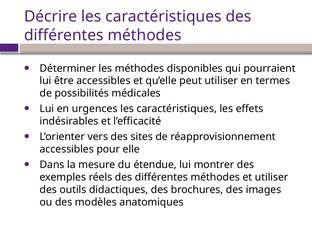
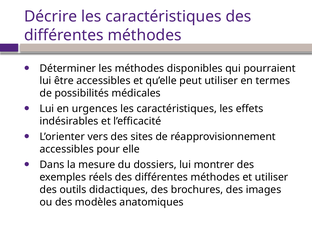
étendue: étendue -> dossiers
